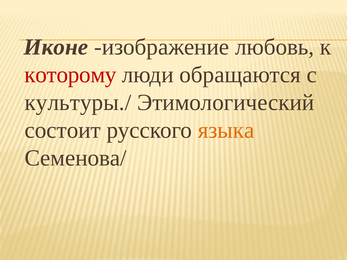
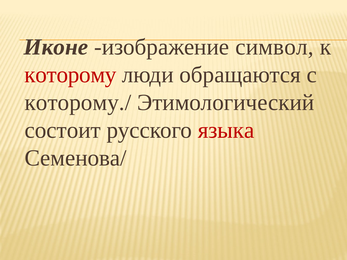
любовь: любовь -> символ
культуры./: культуры./ -> которому./
языка colour: orange -> red
